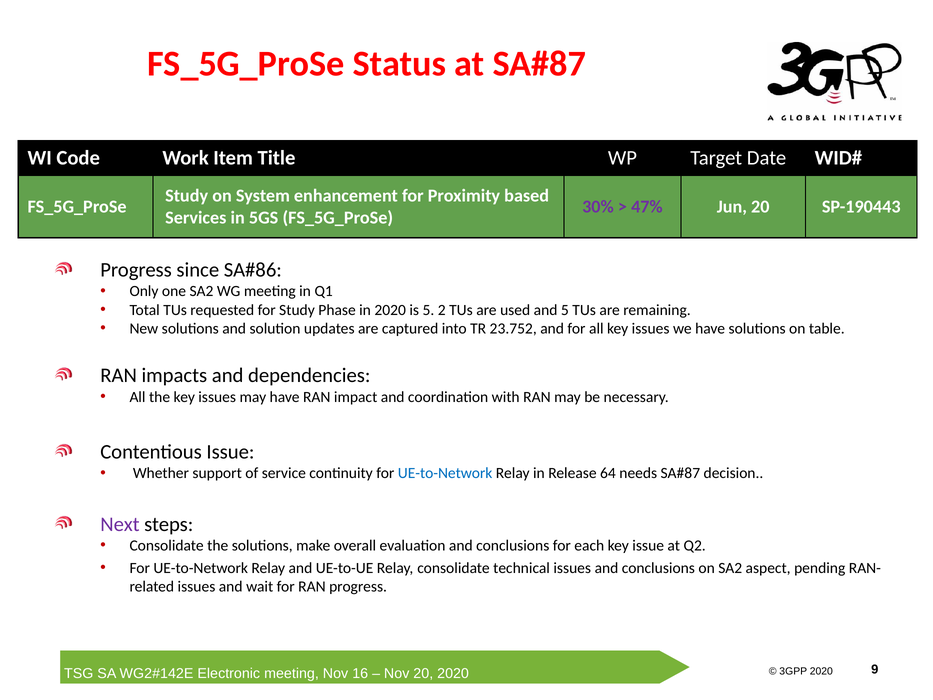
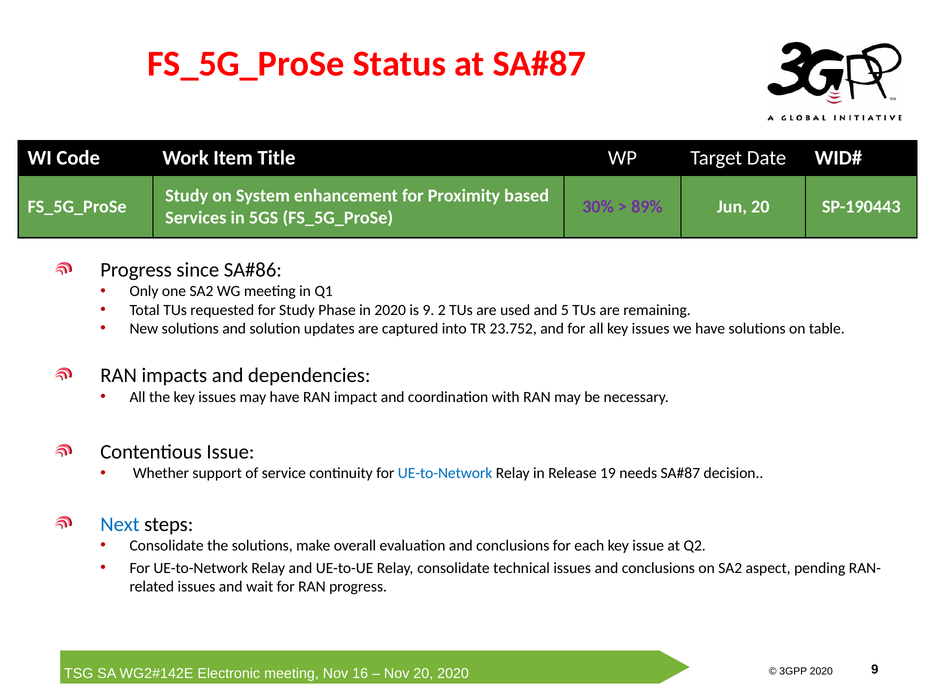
47%: 47% -> 89%
is 5: 5 -> 9
64: 64 -> 19
Next colour: purple -> blue
